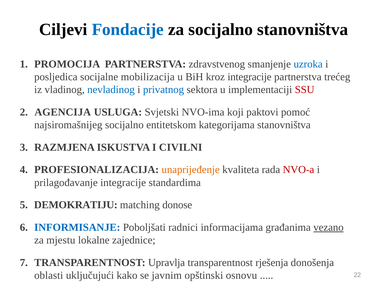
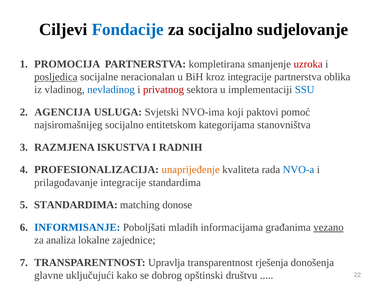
socijalno stanovništva: stanovništva -> sudjelovanje
zdravstvenog: zdravstvenog -> kompletirana
uzroka colour: blue -> red
posljedica underline: none -> present
mobilizacija: mobilizacija -> neracionalan
trećeg: trećeg -> oblika
privatnog colour: blue -> red
SSU colour: red -> blue
CIVILNI: CIVILNI -> RADNIH
NVO-a colour: red -> blue
DEMOKRATIJU at (76, 205): DEMOKRATIJU -> STANDARDIMA
radnici: radnici -> mladih
mjestu: mjestu -> analiza
oblasti: oblasti -> glavne
javnim: javnim -> dobrog
osnovu: osnovu -> društvu
